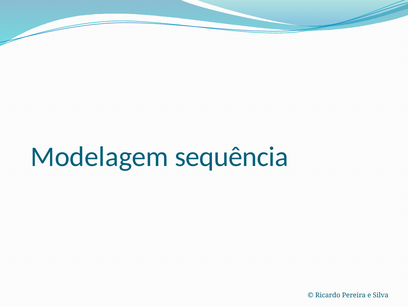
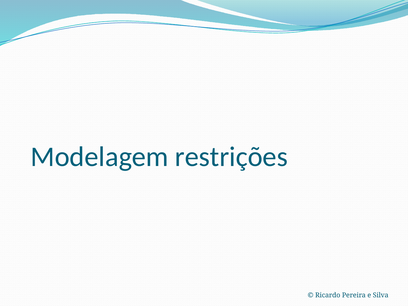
sequência: sequência -> restrições
